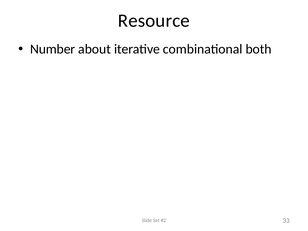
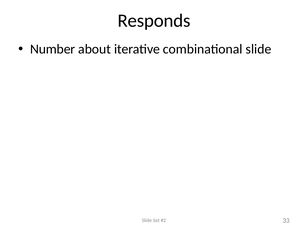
Resource: Resource -> Responds
combinational both: both -> slide
